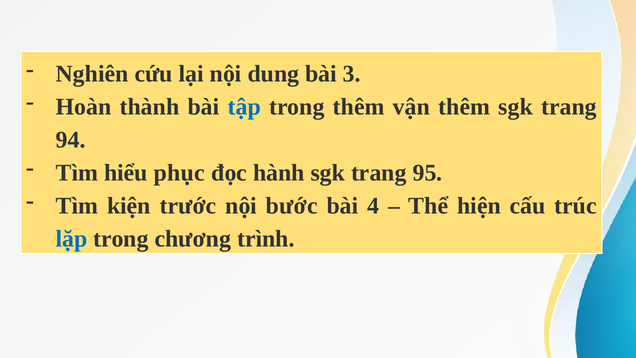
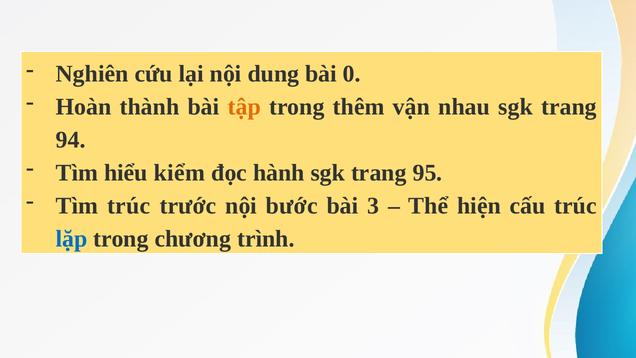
3: 3 -> 0
tập colour: blue -> orange
vận thêm: thêm -> nhau
phục: phục -> kiểm
Tìm kiện: kiện -> trúc
4: 4 -> 3
